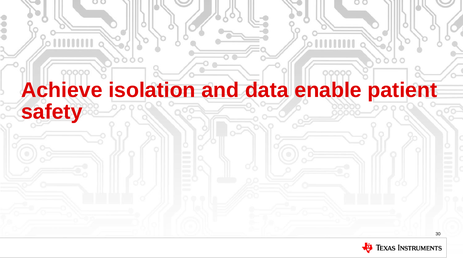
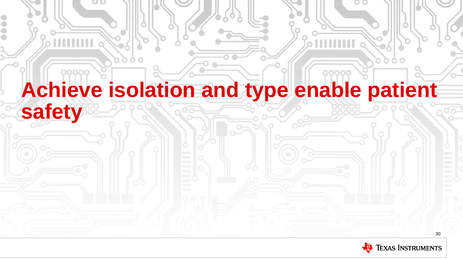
data: data -> type
